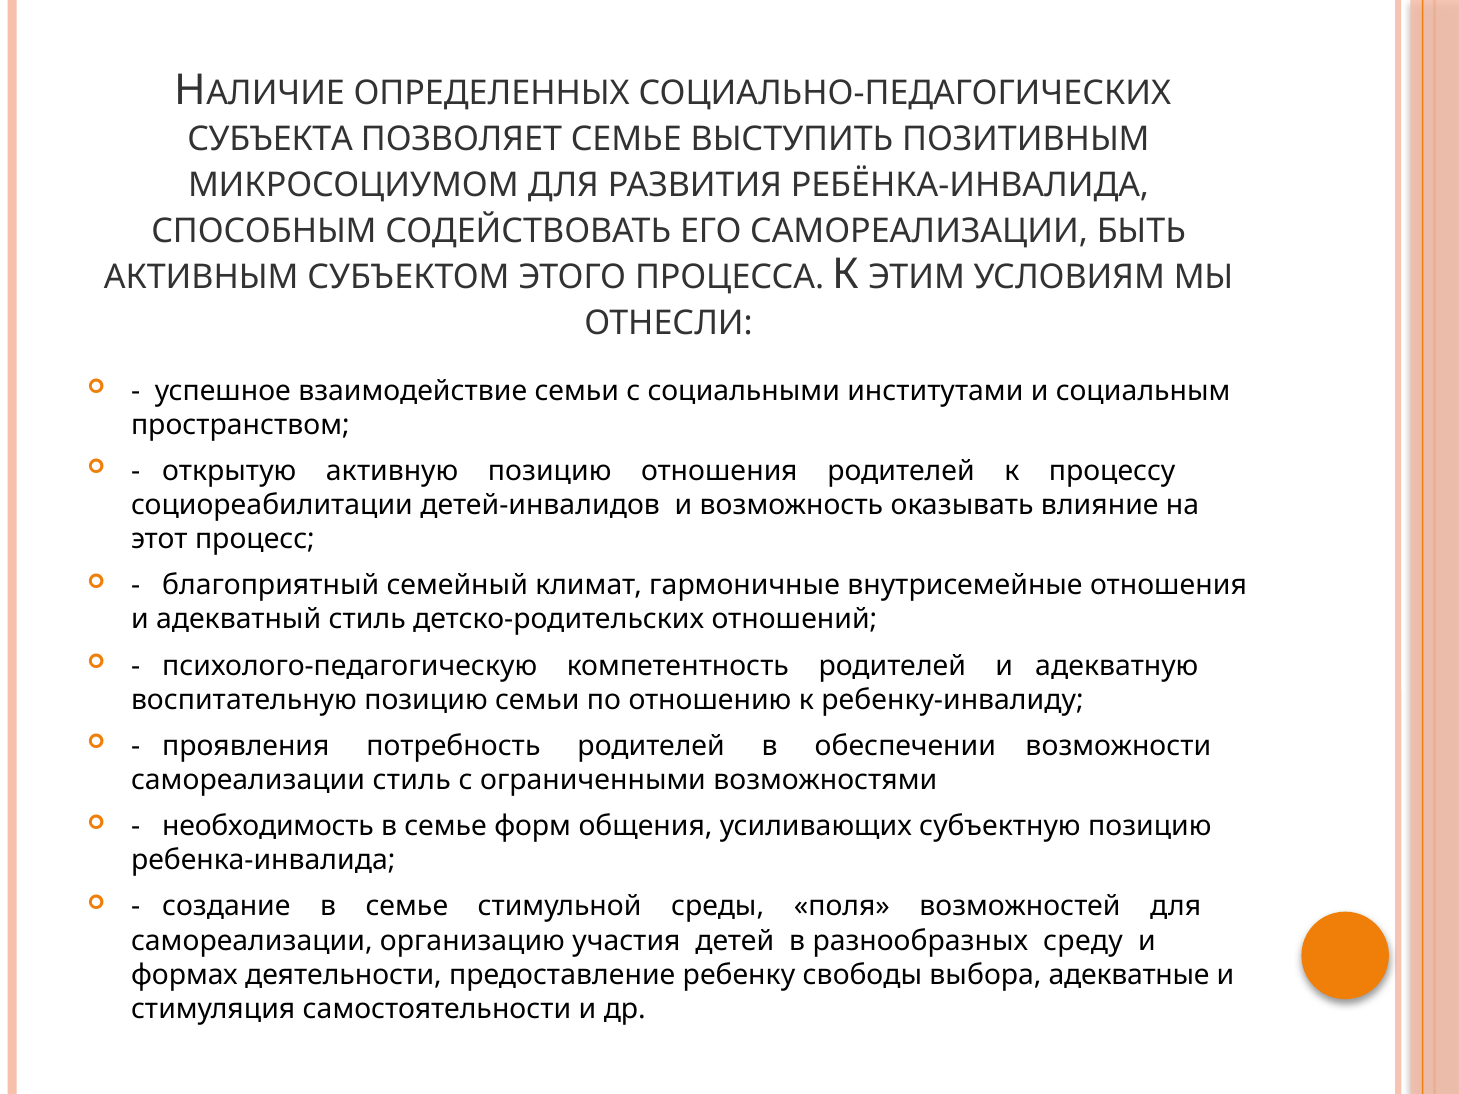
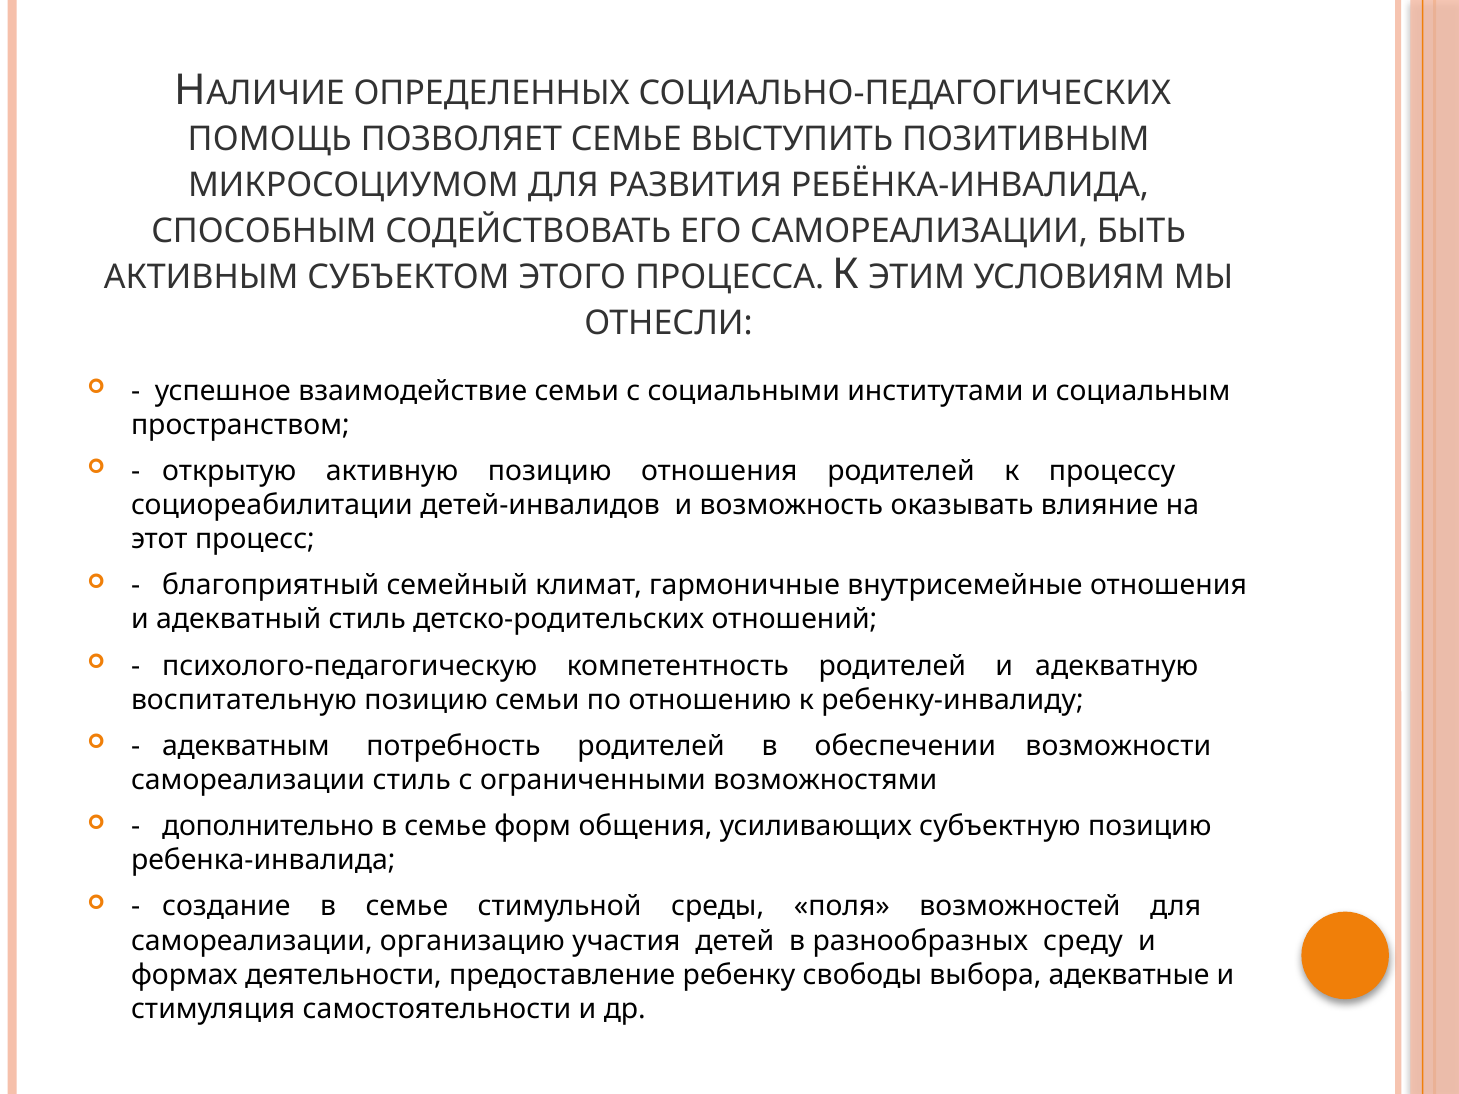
СУБЪЕКТА: СУБЪЕКТА -> ПОМОЩЬ
проявления: проявления -> адекватным
необходимость: необходимость -> дополнительно
